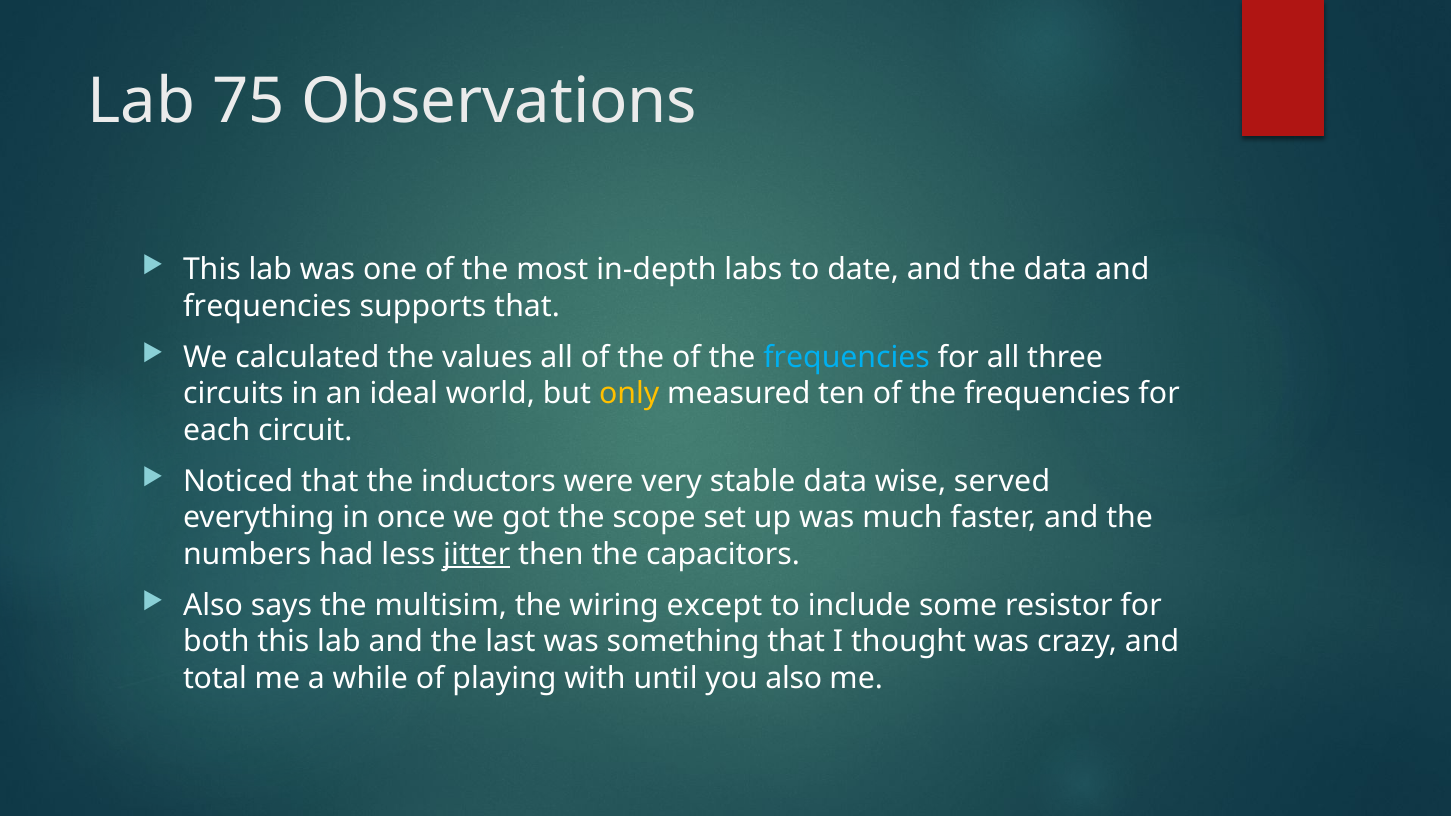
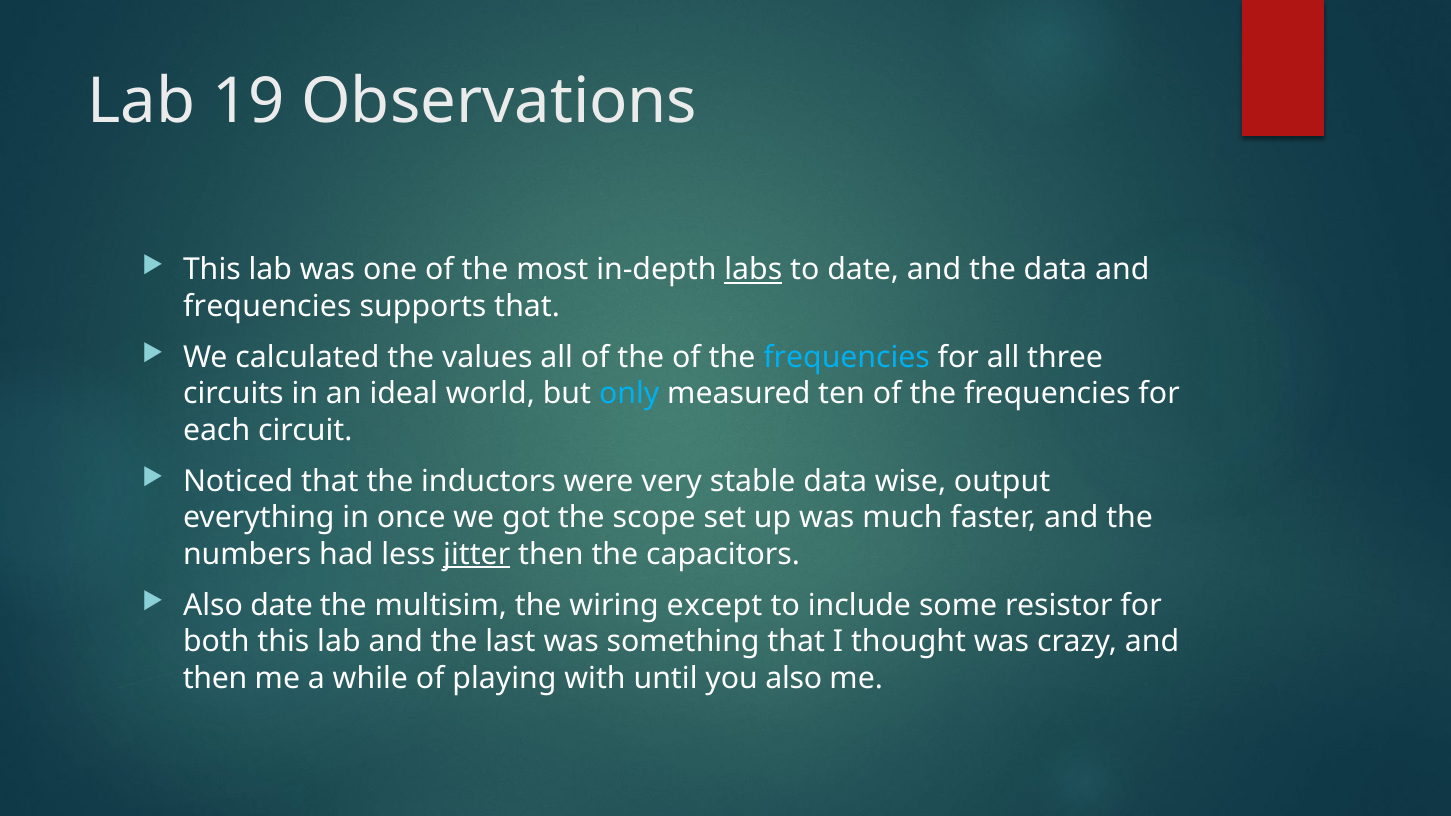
75: 75 -> 19
labs underline: none -> present
only colour: yellow -> light blue
served: served -> output
Also says: says -> date
total at (215, 678): total -> then
